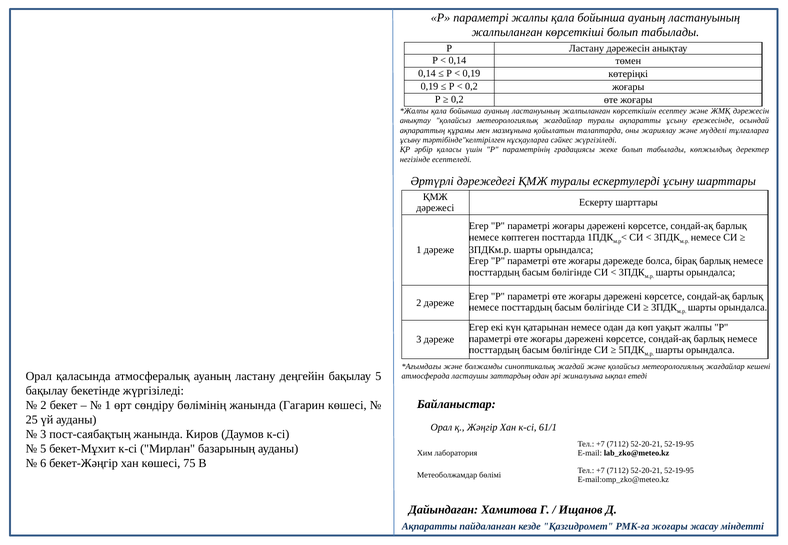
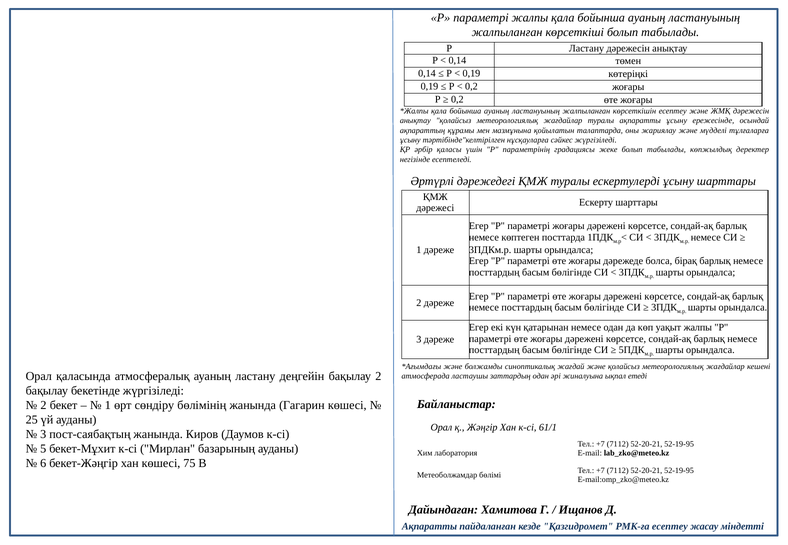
бақылау 5: 5 -> 2
РМК-ға жоғары: жоғары -> есептеу
